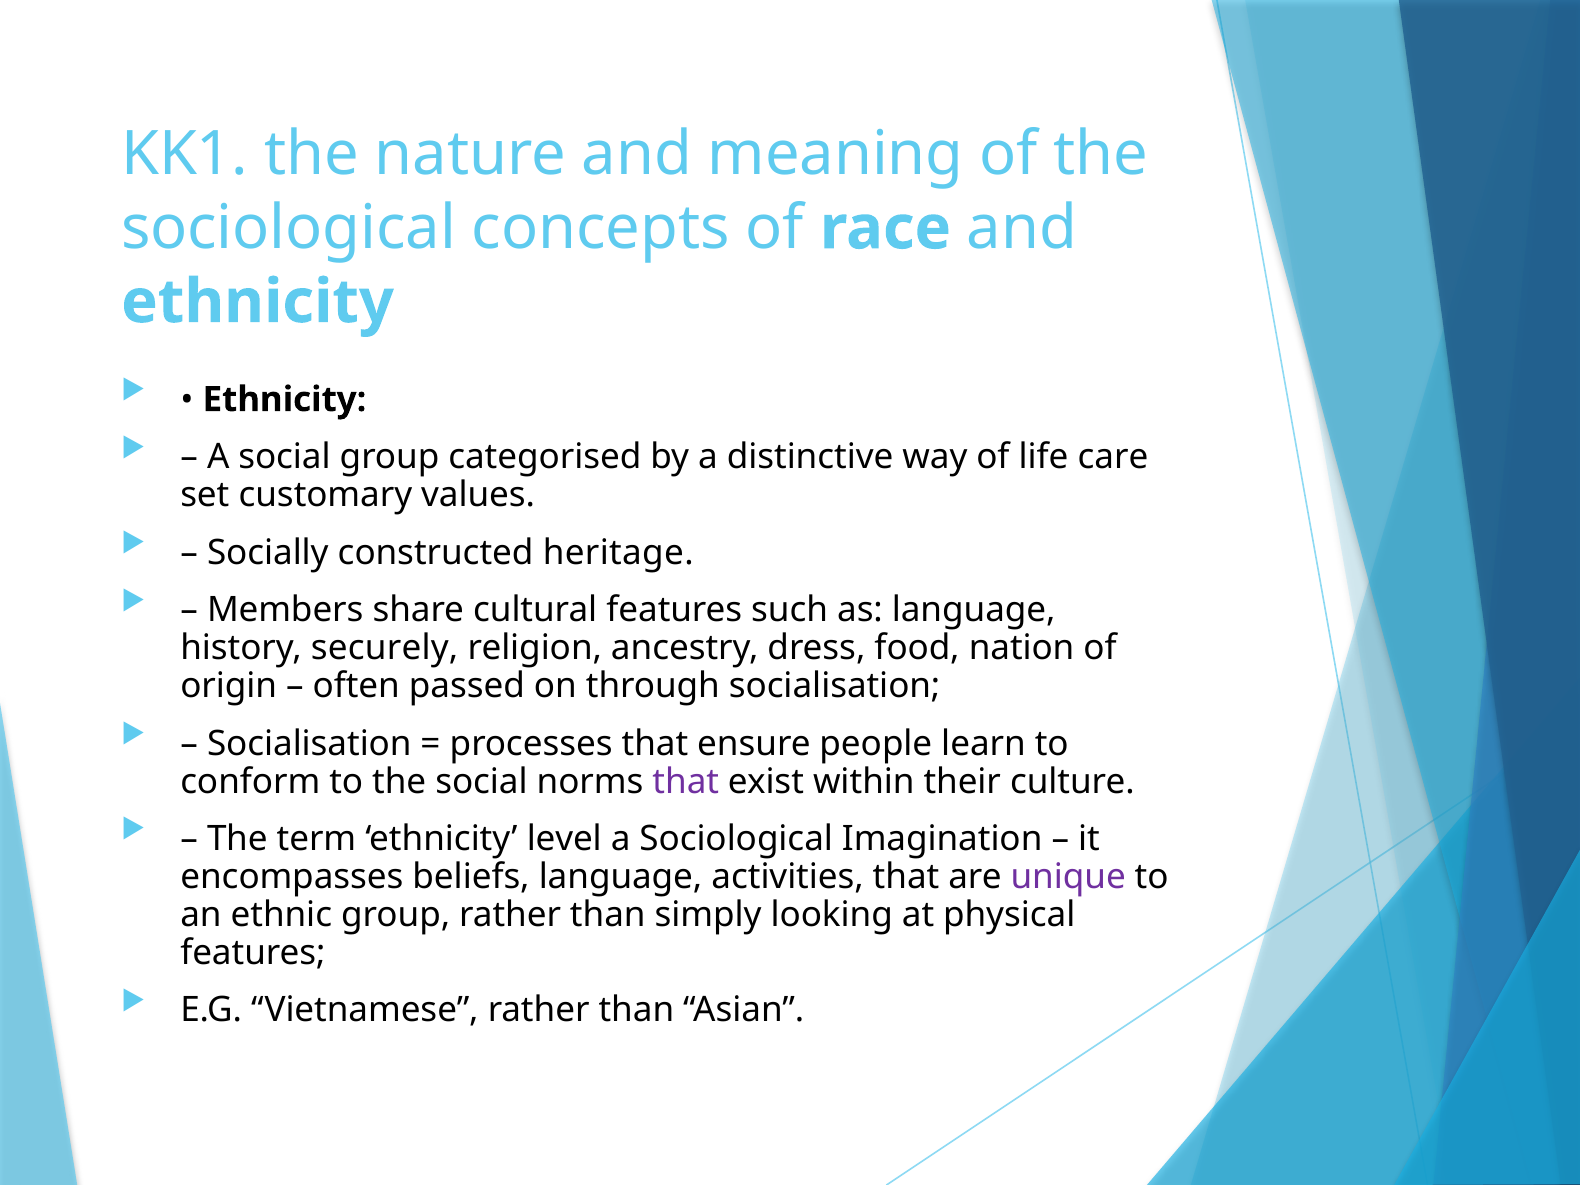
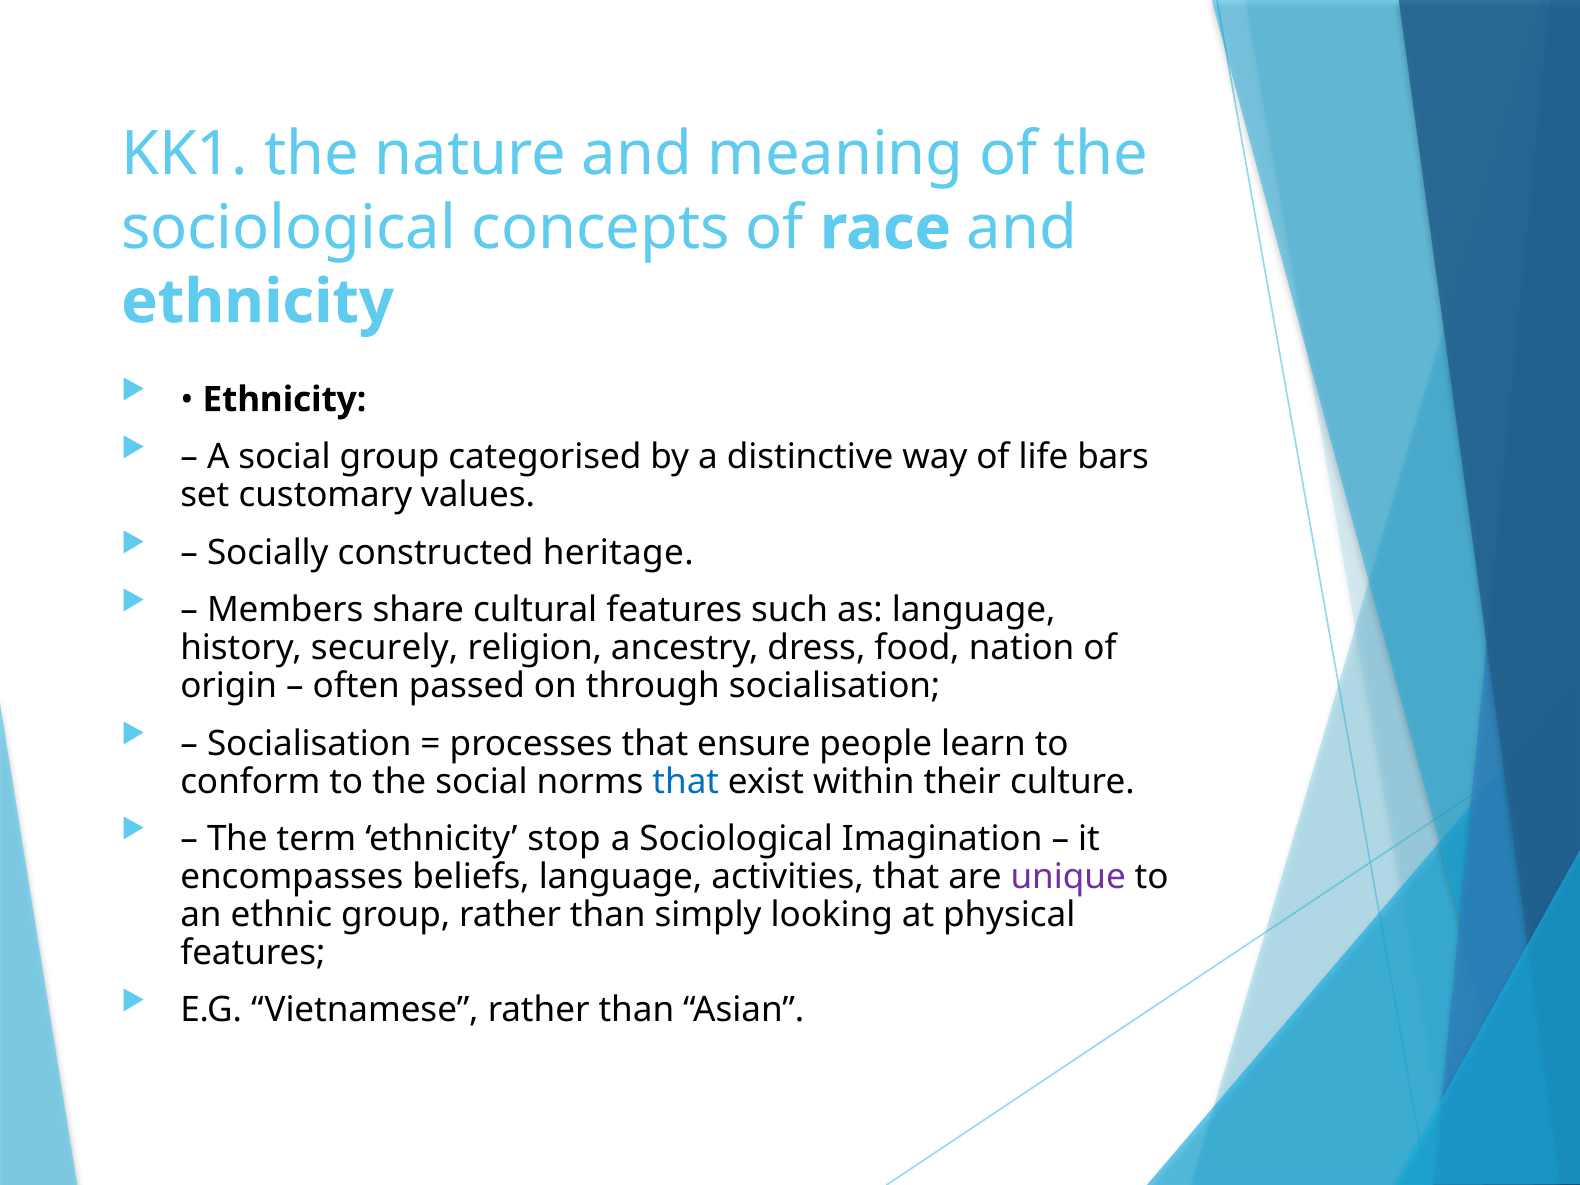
care: care -> bars
that at (686, 781) colour: purple -> blue
level: level -> stop
